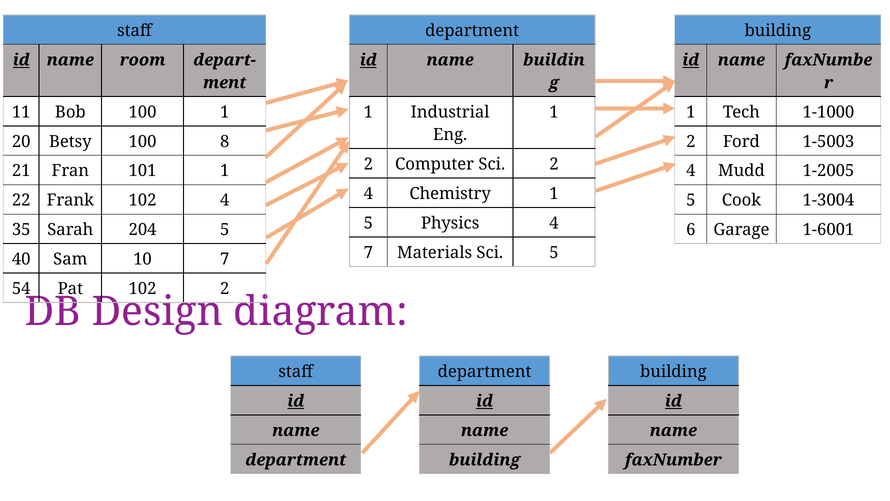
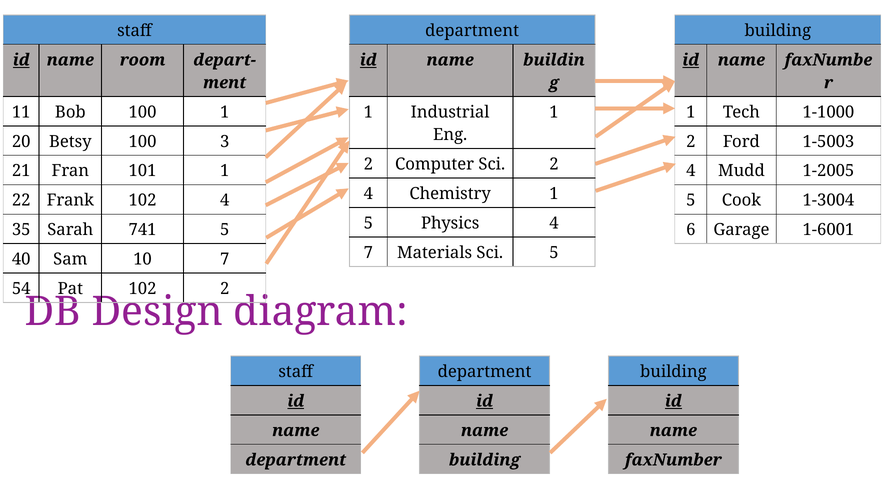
8: 8 -> 3
204: 204 -> 741
